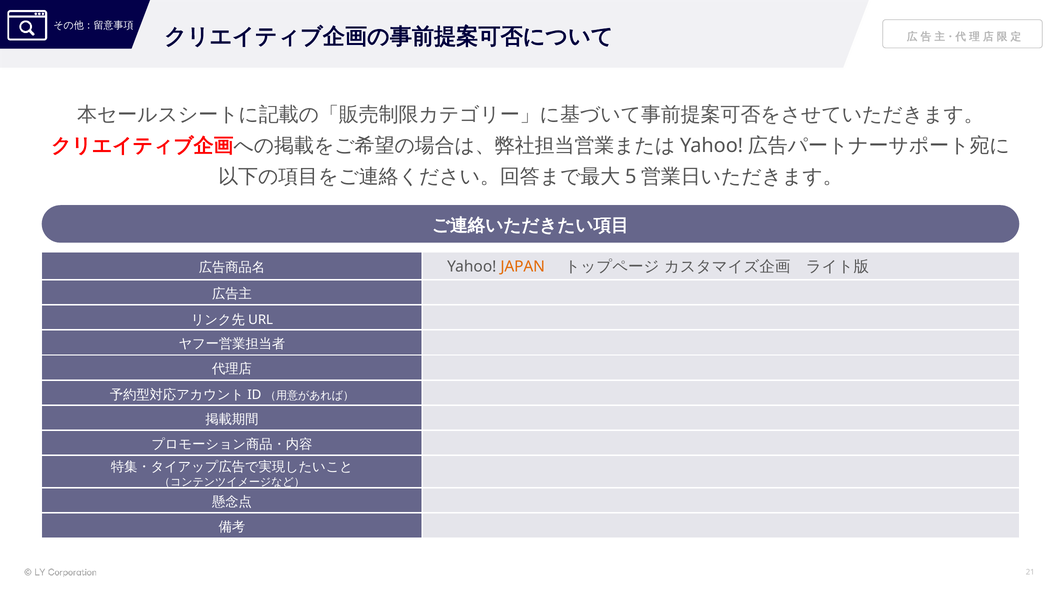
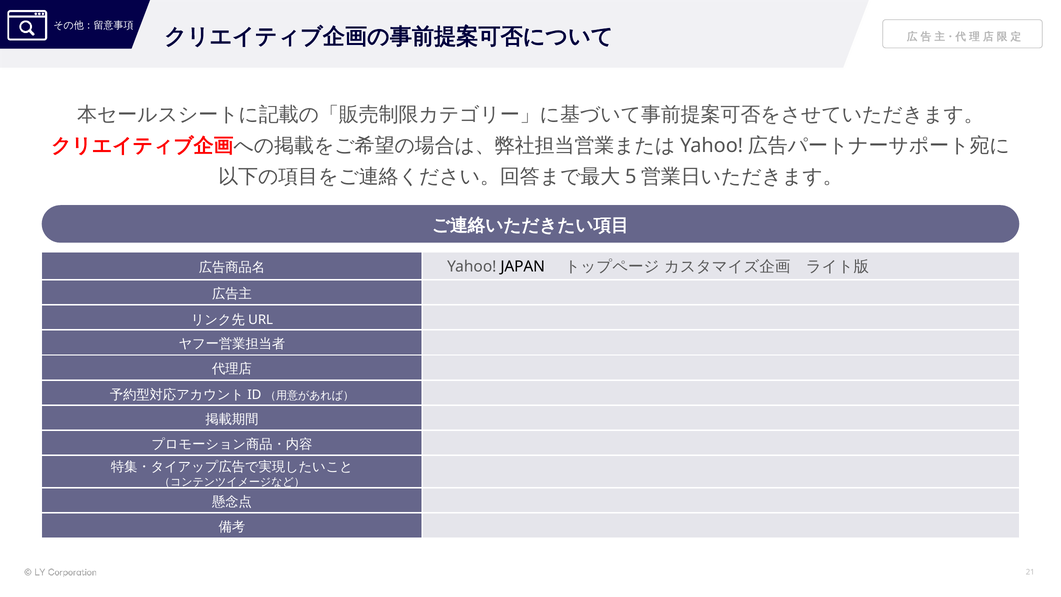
JAPAN colour: orange -> black
